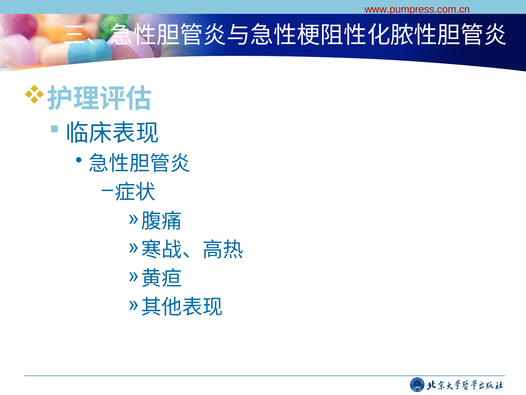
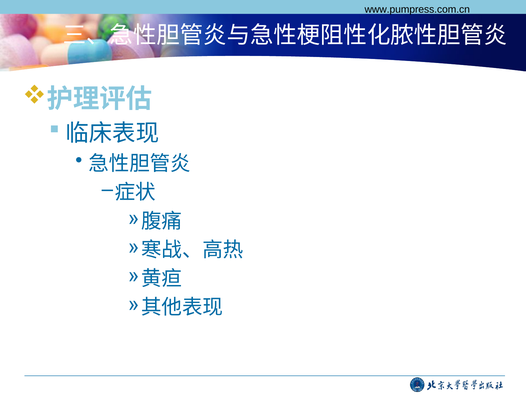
www.pumpress.com.cn colour: red -> black
